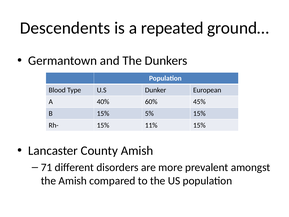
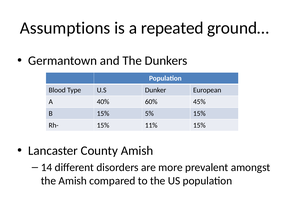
Descendents: Descendents -> Assumptions
71: 71 -> 14
